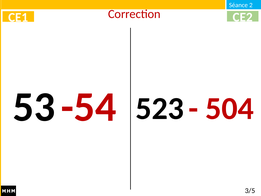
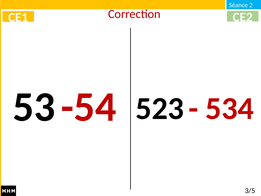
504: 504 -> 534
